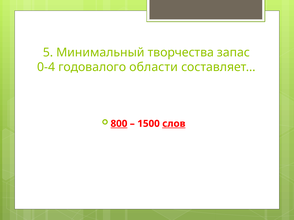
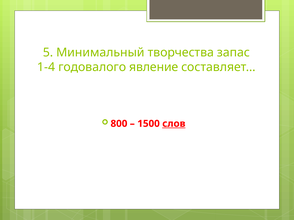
0-4: 0-4 -> 1-4
области: области -> явление
800 underline: present -> none
